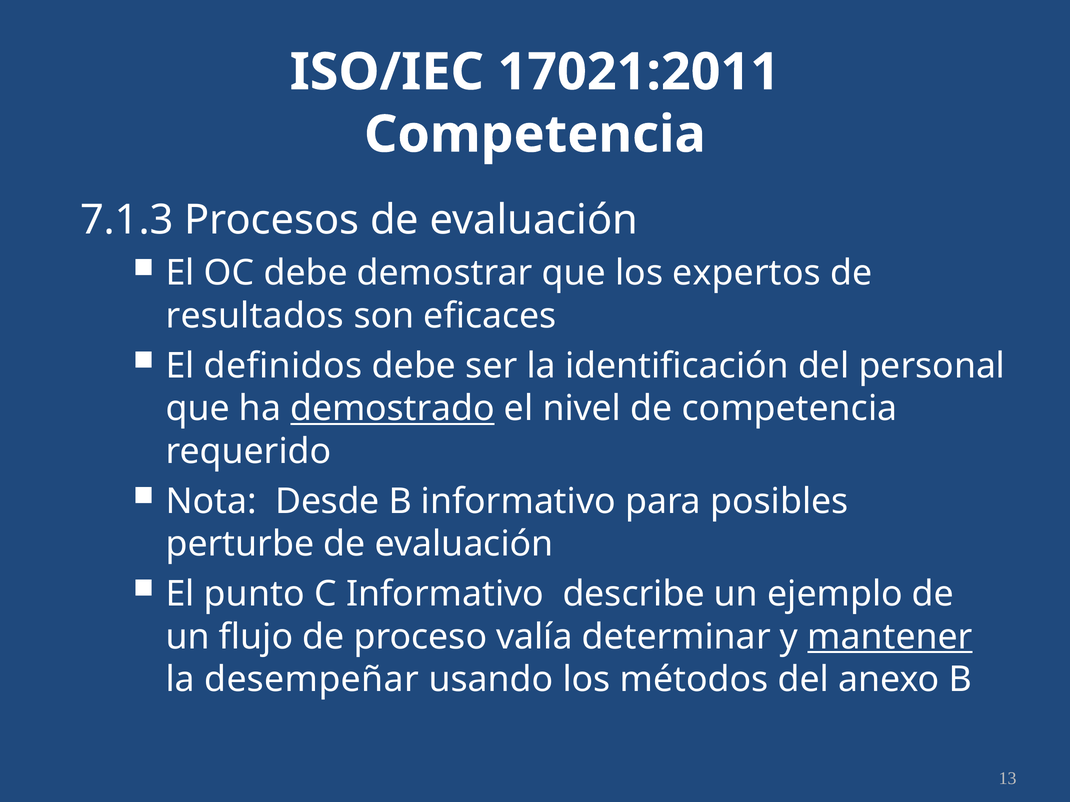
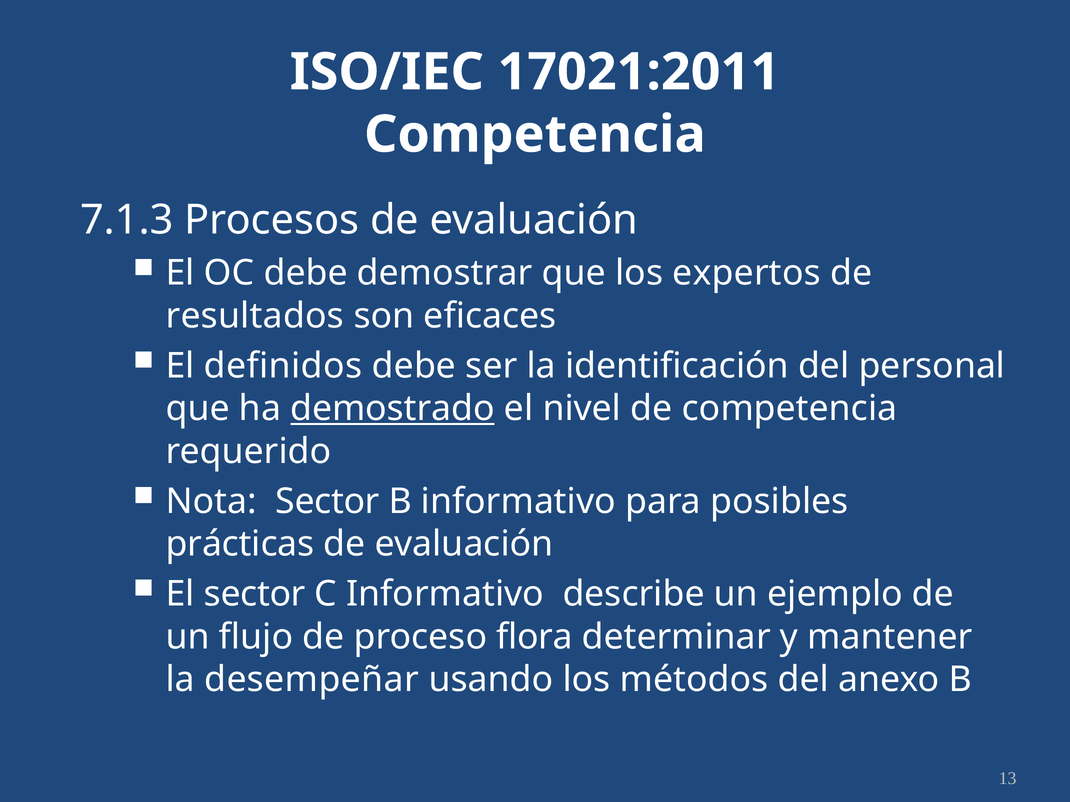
Nota Desde: Desde -> Sector
perturbe: perturbe -> prácticas
El punto: punto -> sector
valía: valía -> flora
mantener underline: present -> none
